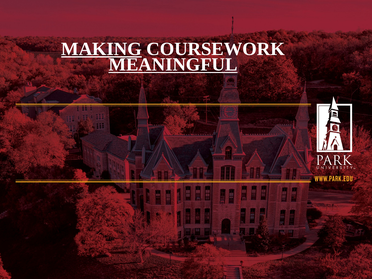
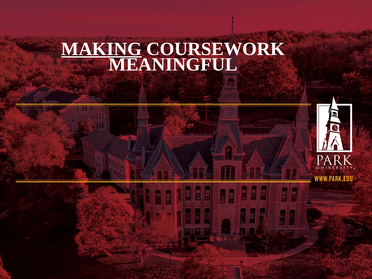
MEANINGFUL underline: present -> none
